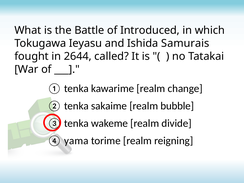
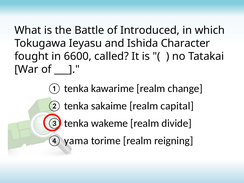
Samurais: Samurais -> Character
2644: 2644 -> 6600
bubble: bubble -> capital
